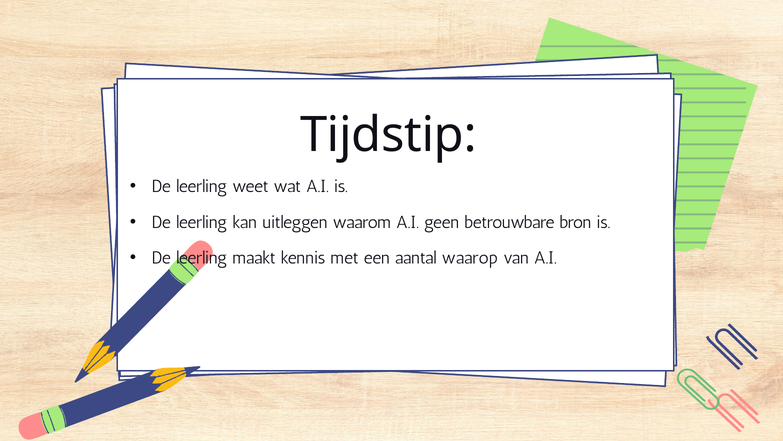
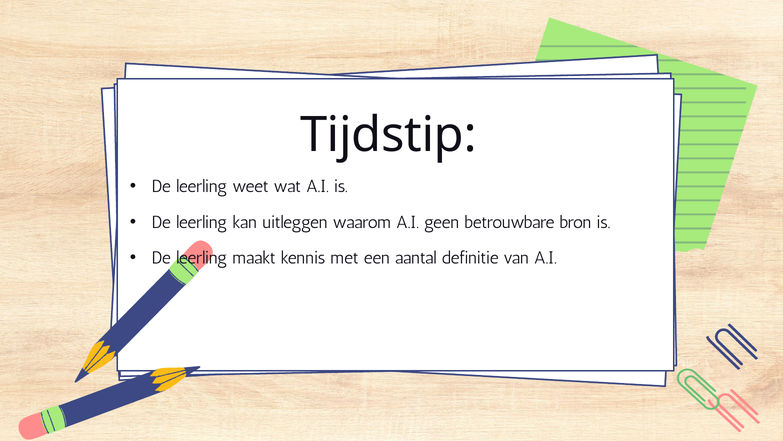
waarop: waarop -> definitie
